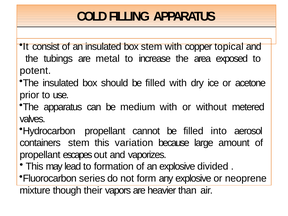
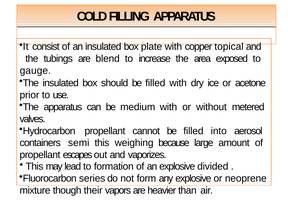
box stem: stem -> plate
metal: metal -> blend
potent: potent -> gauge
containers stem: stem -> semi
variation: variation -> weighing
